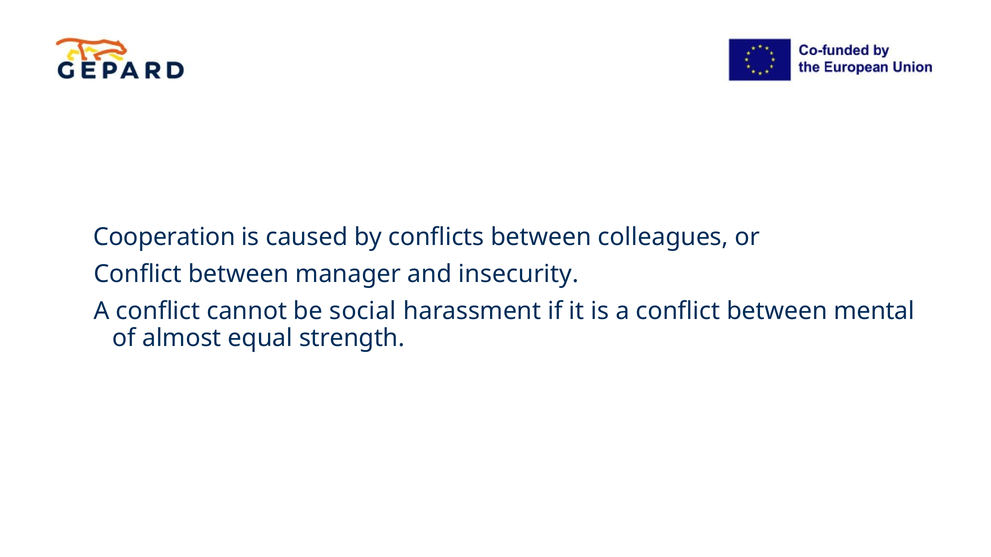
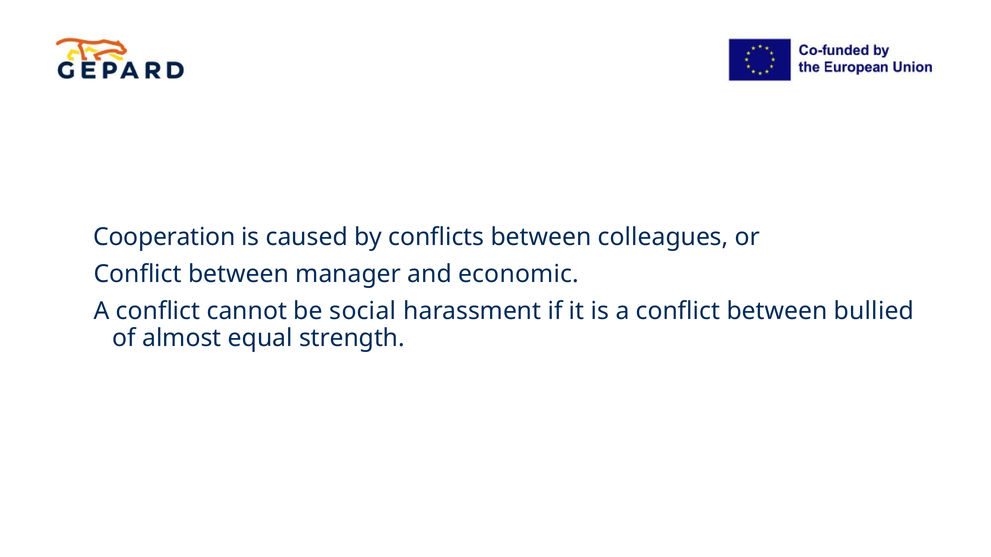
insecurity: insecurity -> economic
mental: mental -> bullied
